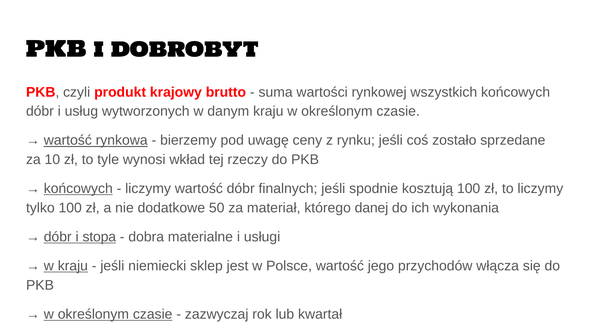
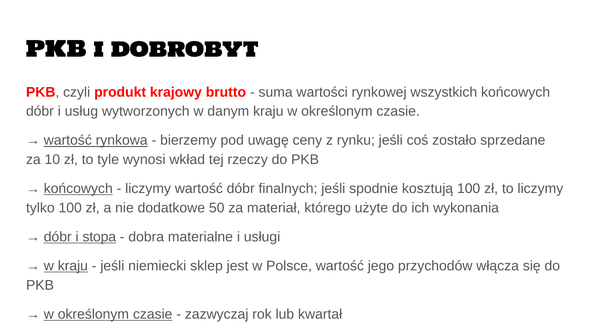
danej: danej -> użyte
